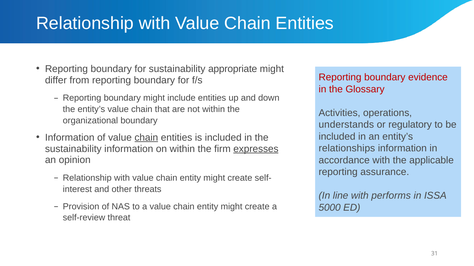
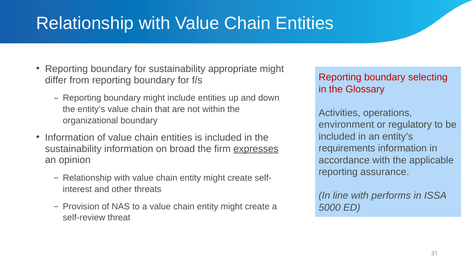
evidence: evidence -> selecting
understands: understands -> environment
chain at (146, 138) underline: present -> none
relationships: relationships -> requirements
on within: within -> broad
